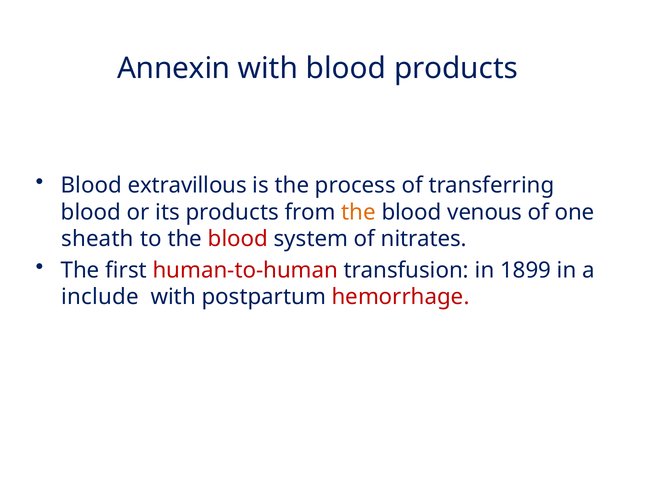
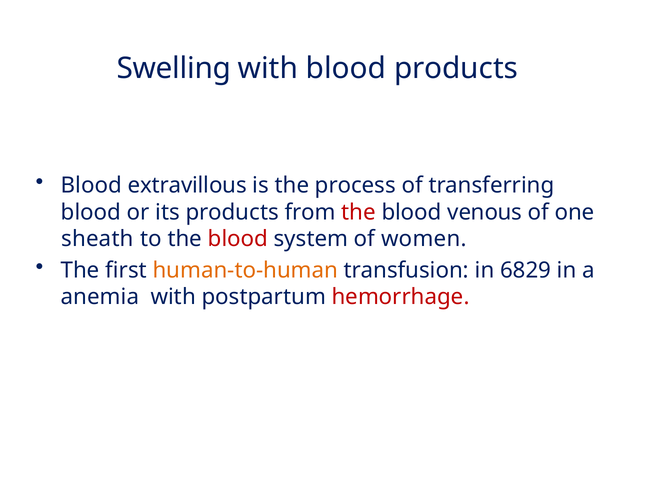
Annexin: Annexin -> Swelling
the at (358, 212) colour: orange -> red
nitrates: nitrates -> women
human-to-human colour: red -> orange
1899: 1899 -> 6829
include: include -> anemia
